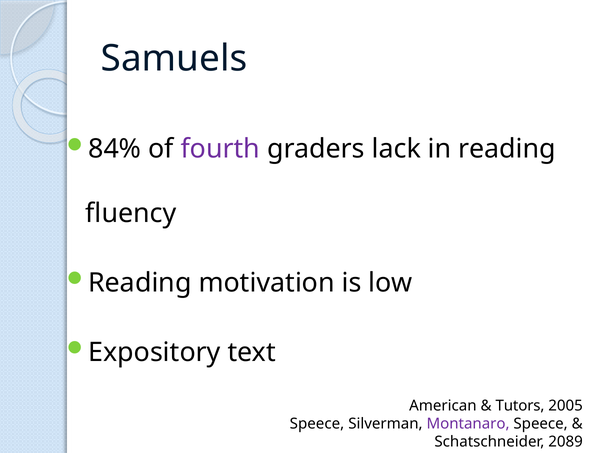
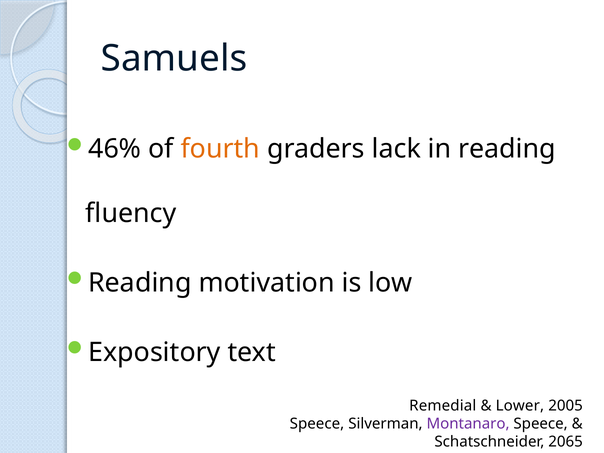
84%: 84% -> 46%
fourth colour: purple -> orange
American: American -> Remedial
Tutors: Tutors -> Lower
2089: 2089 -> 2065
